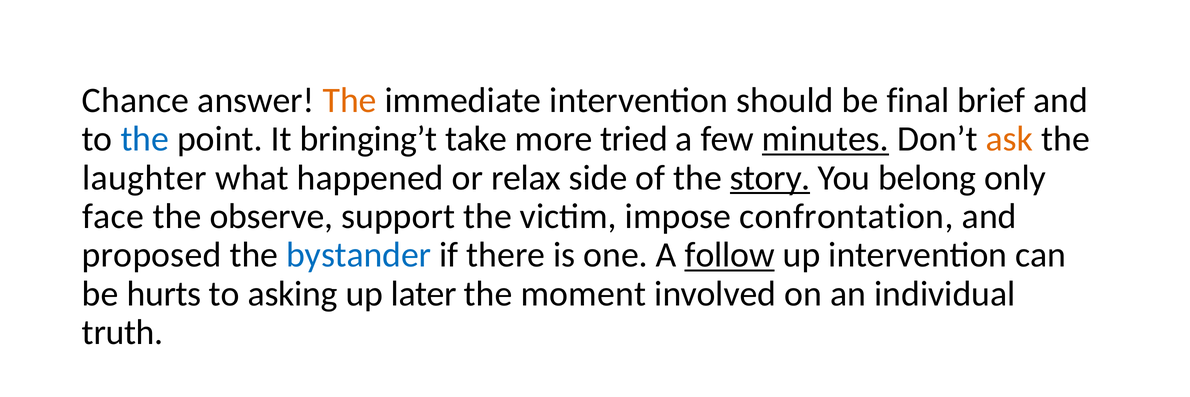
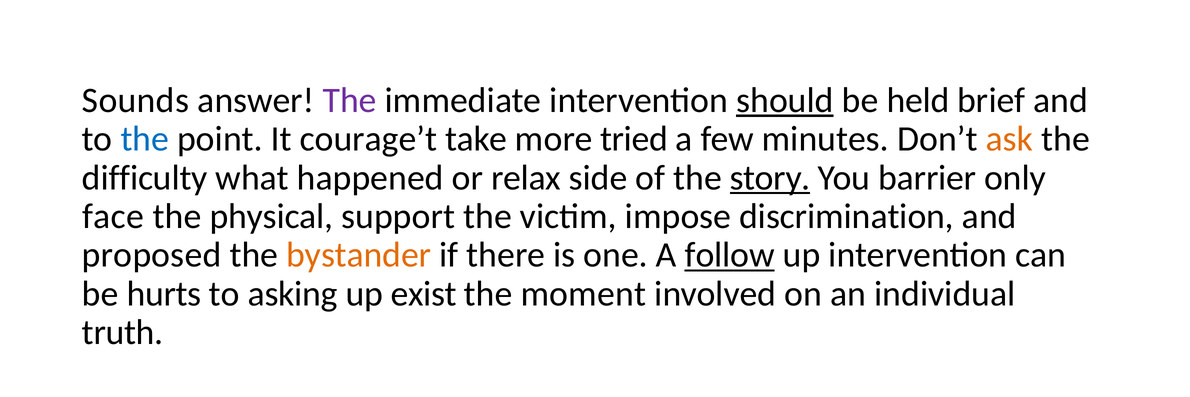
Chance: Chance -> Sounds
The at (350, 100) colour: orange -> purple
should underline: none -> present
final: final -> held
bringing’t: bringing’t -> courage’t
minutes underline: present -> none
laughter: laughter -> difficulty
belong: belong -> barrier
observe: observe -> physical
confrontation: confrontation -> discrimination
bystander colour: blue -> orange
later: later -> exist
